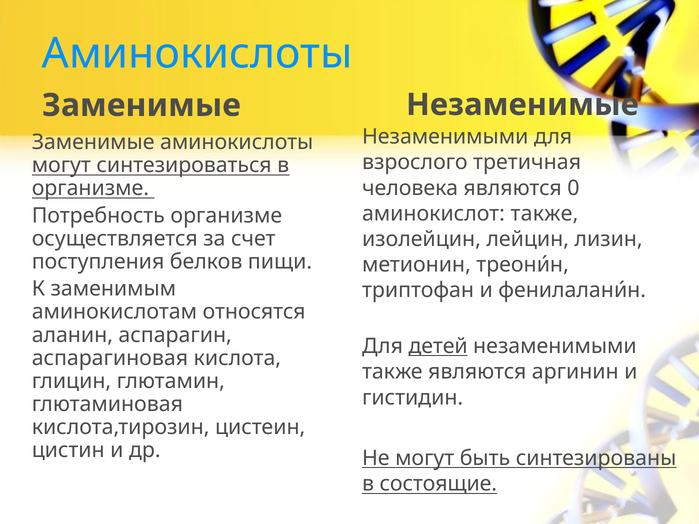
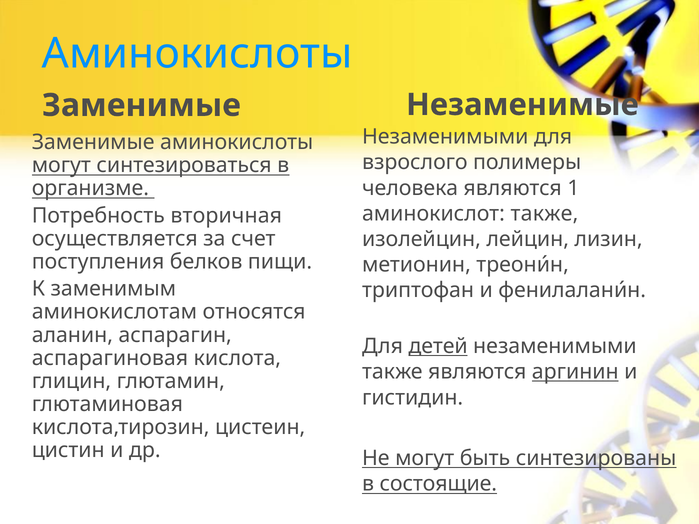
третичная: третичная -> полимеры
0: 0 -> 1
Потребность организме: организме -> вторичная
аргинин underline: none -> present
